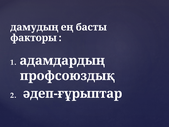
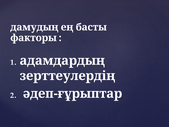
профсоюздық: профсоюздық -> зерттеулердің
